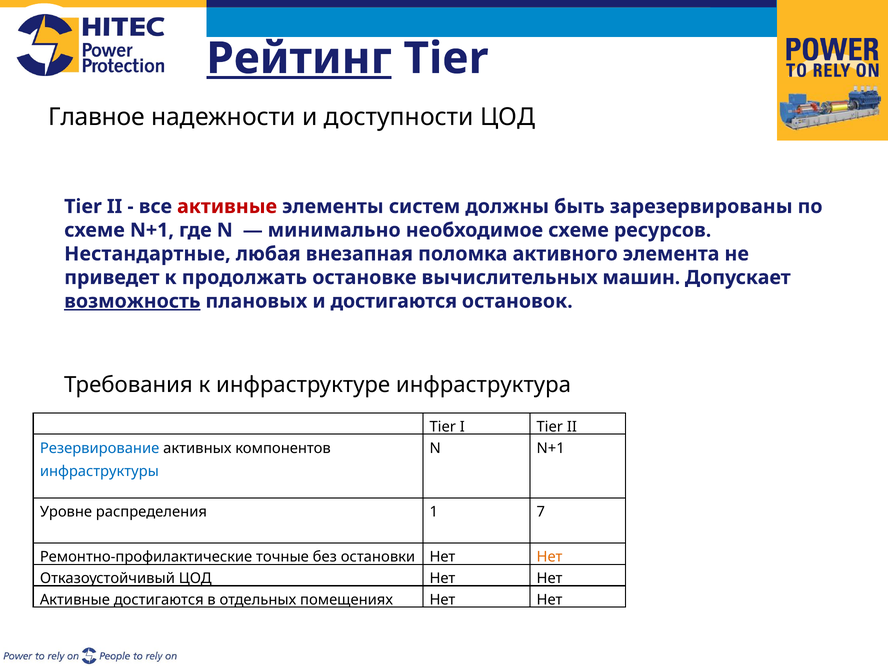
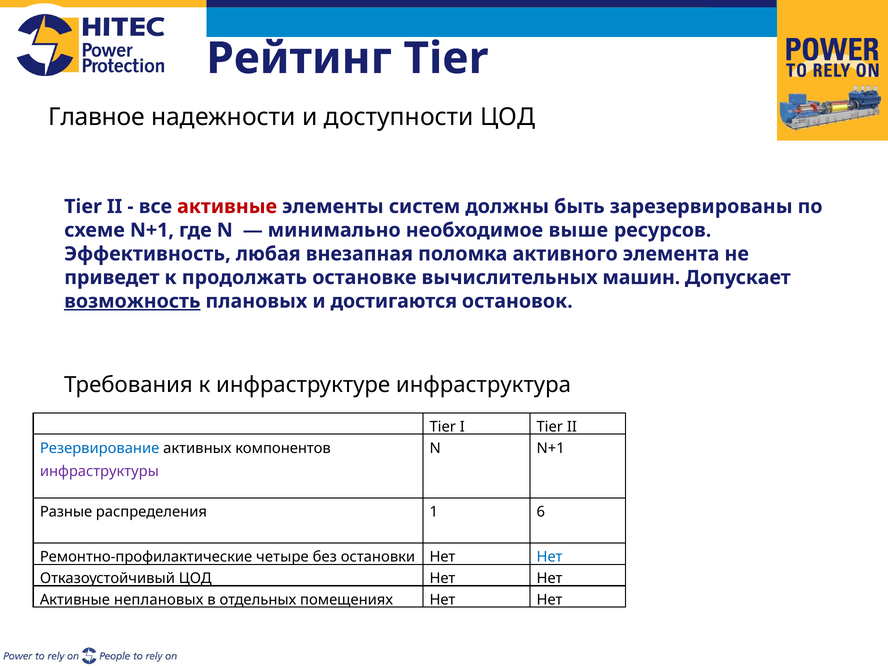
Рейтинг underline: present -> none
необходимое схеме: схеме -> выше
Нестандартные: Нестандартные -> Эффективность
инфраструктуры colour: blue -> purple
Уровне: Уровне -> Разные
7: 7 -> 6
точные: точные -> четыре
Нет at (550, 557) colour: orange -> blue
Активные достигаются: достигаются -> неплановых
